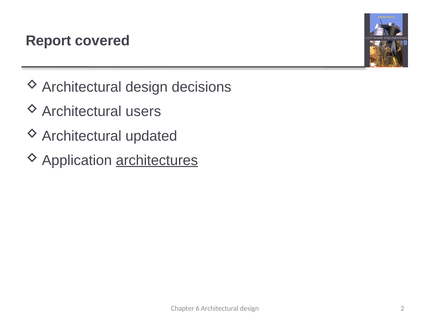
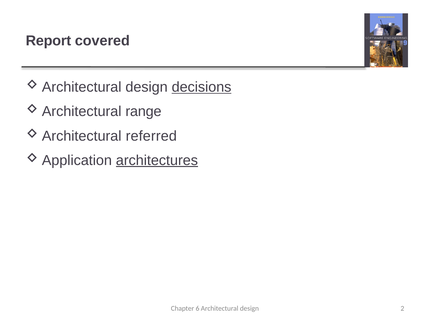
decisions underline: none -> present
users: users -> range
updated: updated -> referred
